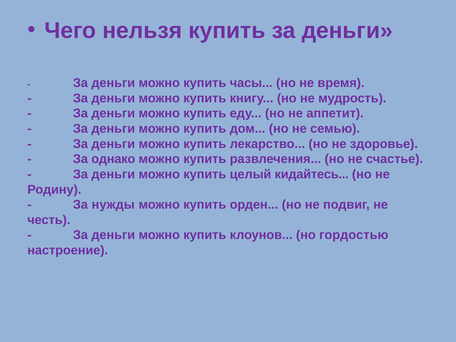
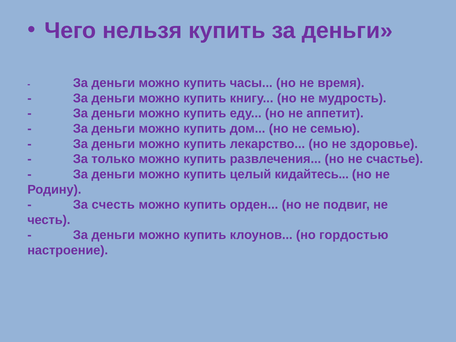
однако: однако -> только
нужды: нужды -> счесть
